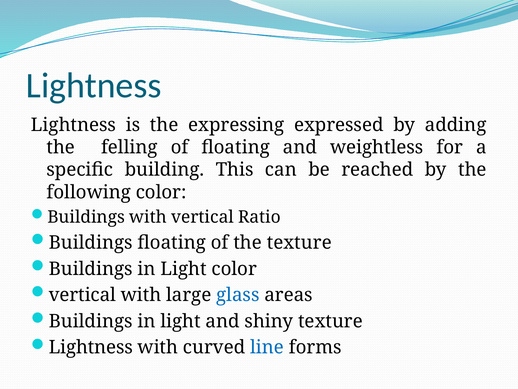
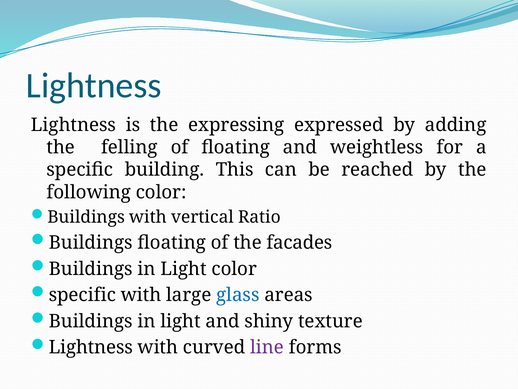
the texture: texture -> facades
vertical at (82, 295): vertical -> specific
line colour: blue -> purple
